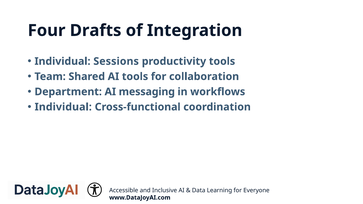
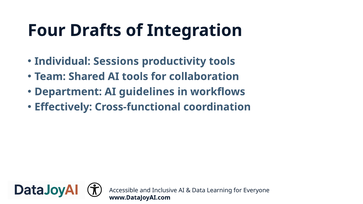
messaging: messaging -> guidelines
Individual at (63, 107): Individual -> Effectively
